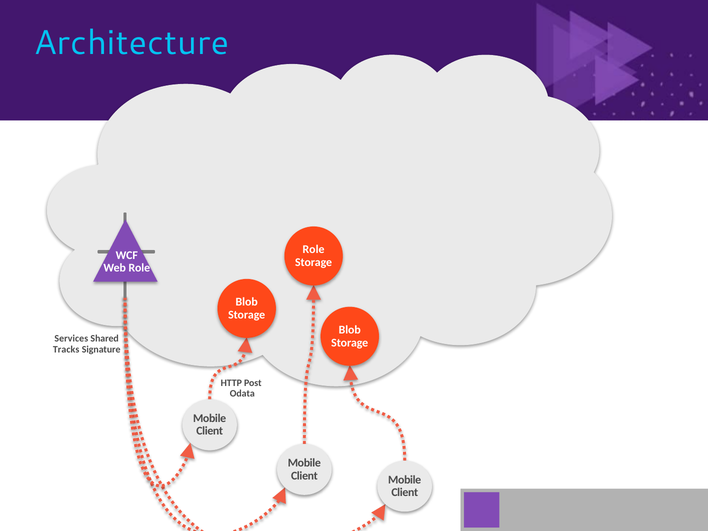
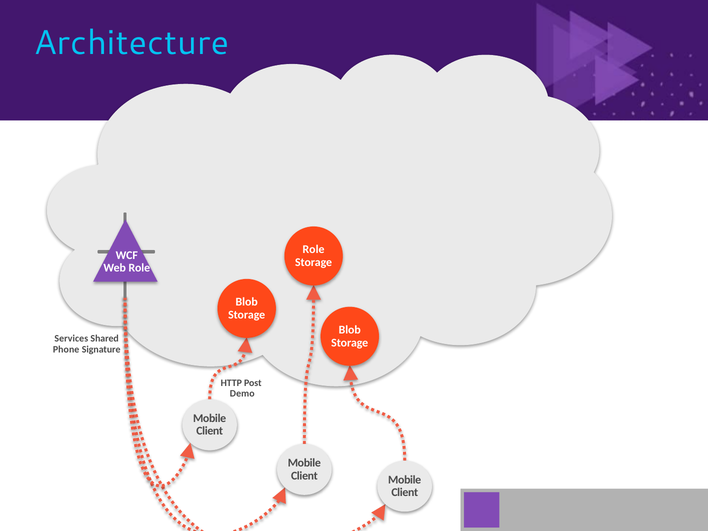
Tracks: Tracks -> Phone
Odata: Odata -> Demo
